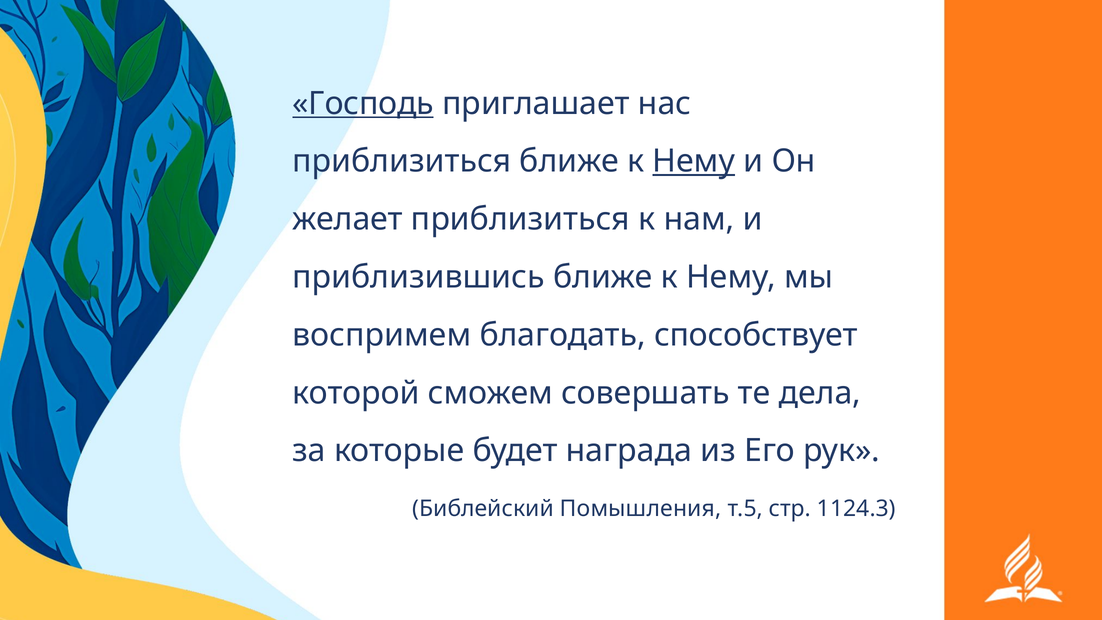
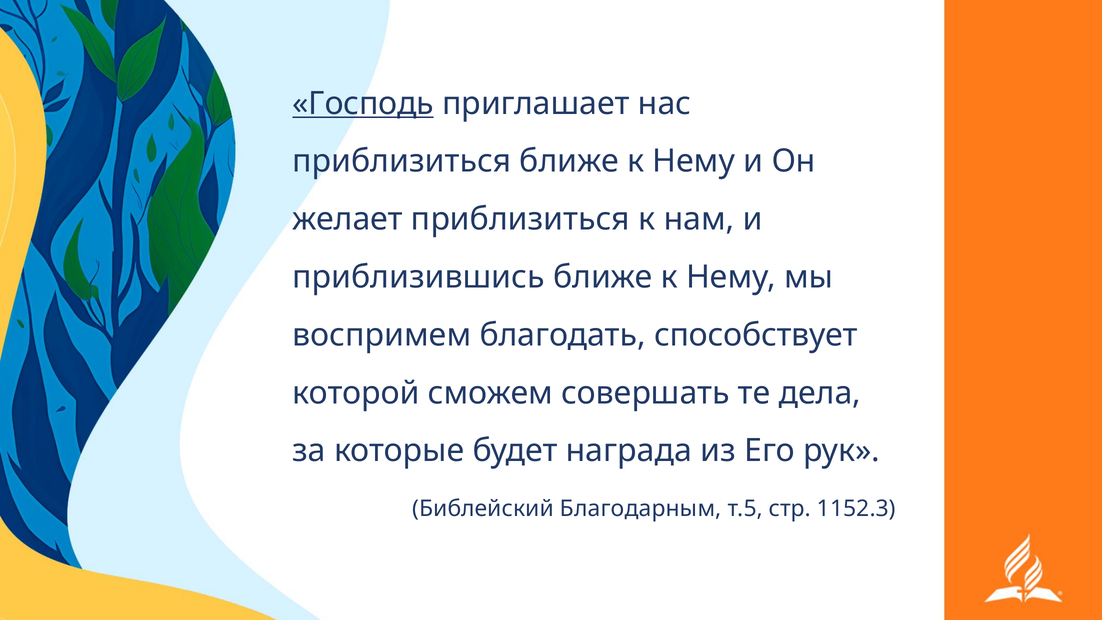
Нему at (694, 161) underline: present -> none
Помышления: Помышления -> Благодарным
1124.3: 1124.3 -> 1152.3
